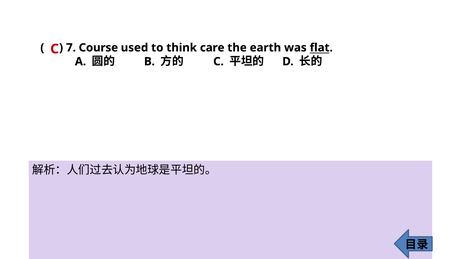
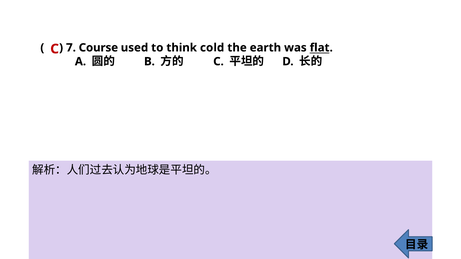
care: care -> cold
